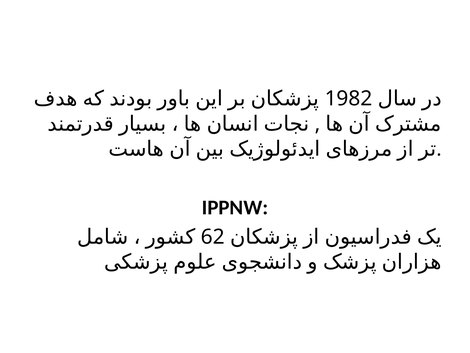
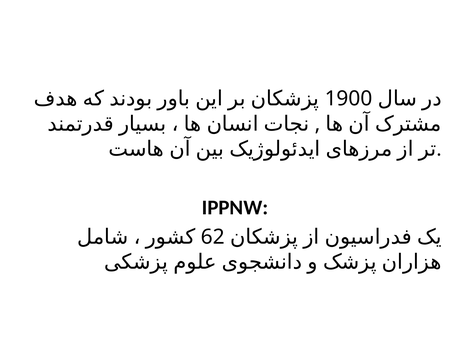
1982: 1982 -> 1900
